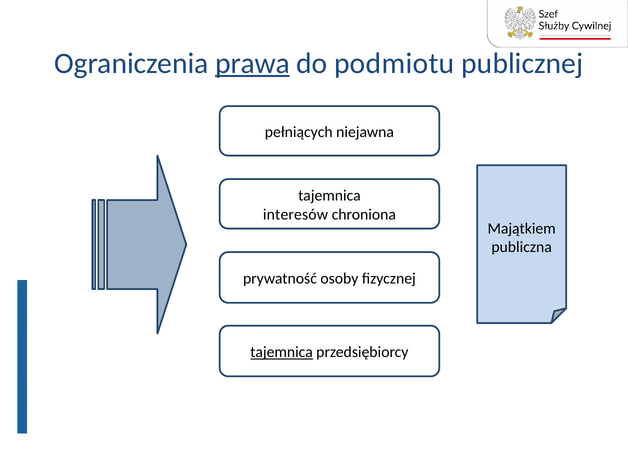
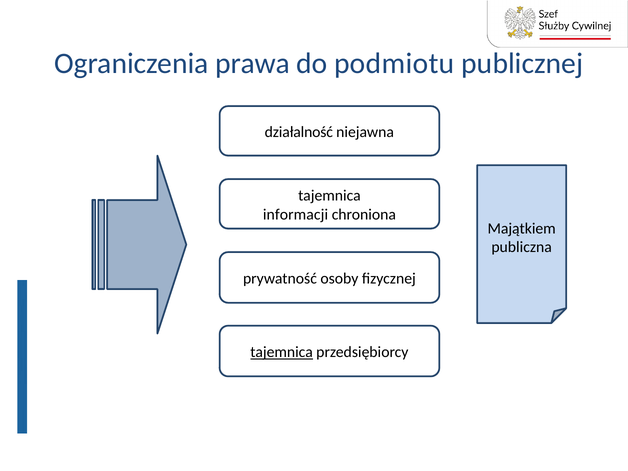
prawa underline: present -> none
pełniących: pełniących -> działalność
interesów: interesów -> informacji
